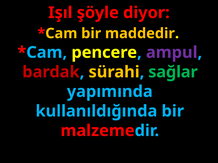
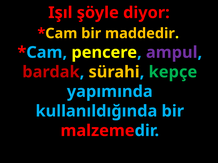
sağlar: sağlar -> kepçe
